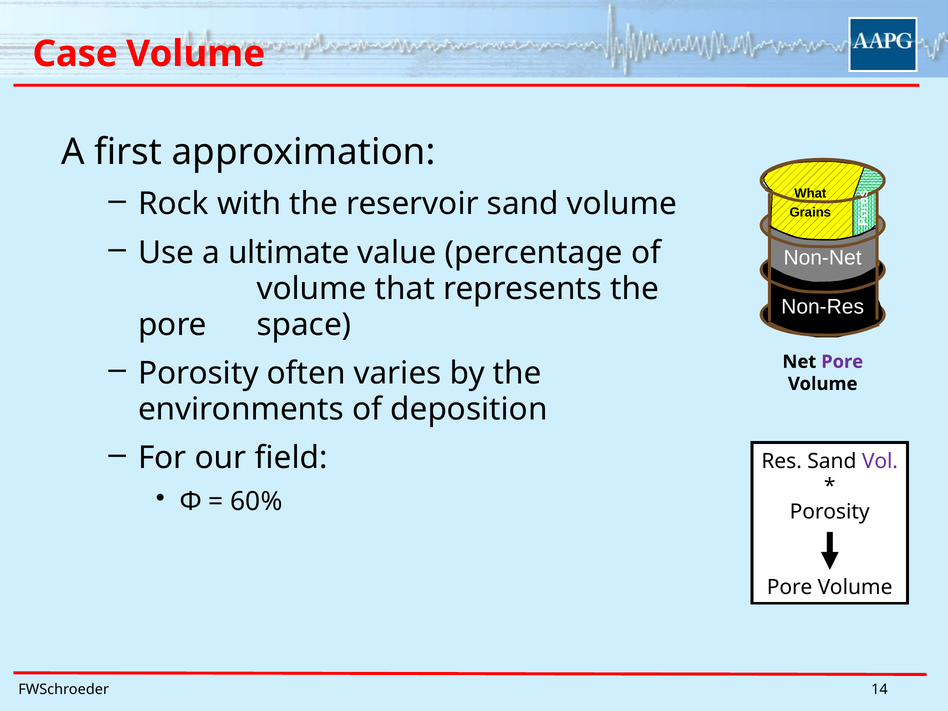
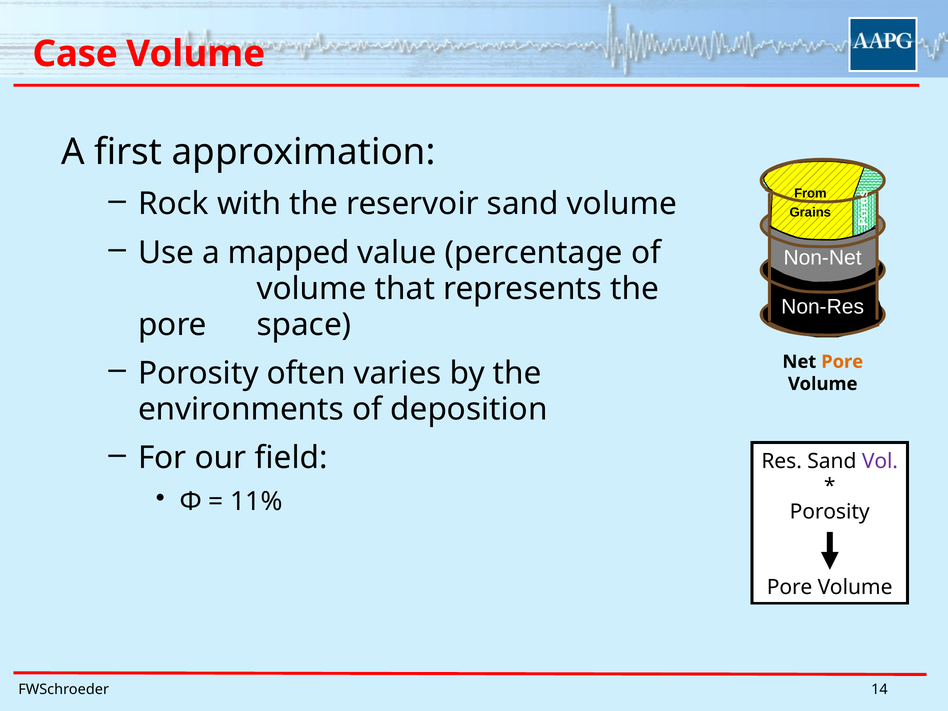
What: What -> From
ultimate: ultimate -> mapped
Pore at (842, 362) colour: purple -> orange
60%: 60% -> 11%
